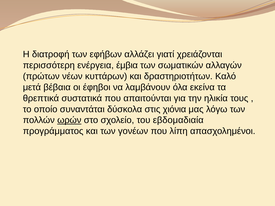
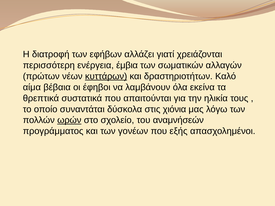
κυττάρων underline: none -> present
μετά: μετά -> αίμα
εβδομαδιαία: εβδομαδιαία -> αναμνήσεών
λίπη: λίπη -> εξής
